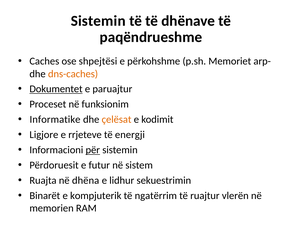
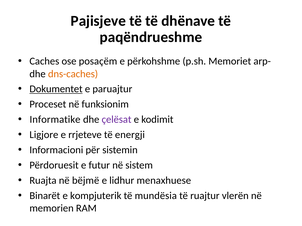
Sistemin at (98, 21): Sistemin -> Pajisjeve
shpejtësi: shpejtësi -> posaçëm
çelësat colour: orange -> purple
për underline: present -> none
dhëna: dhëna -> bëjmë
sekuestrimin: sekuestrimin -> menaxhuese
ngatërrim: ngatërrim -> mundësia
